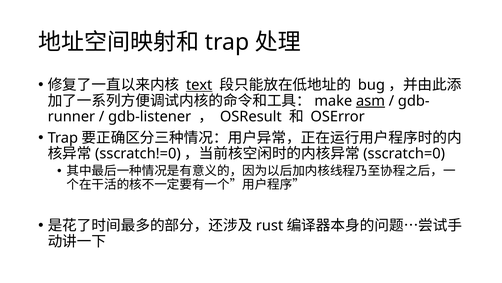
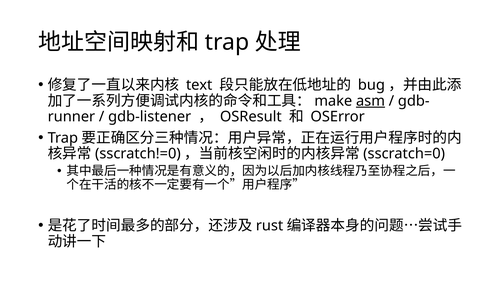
text underline: present -> none
